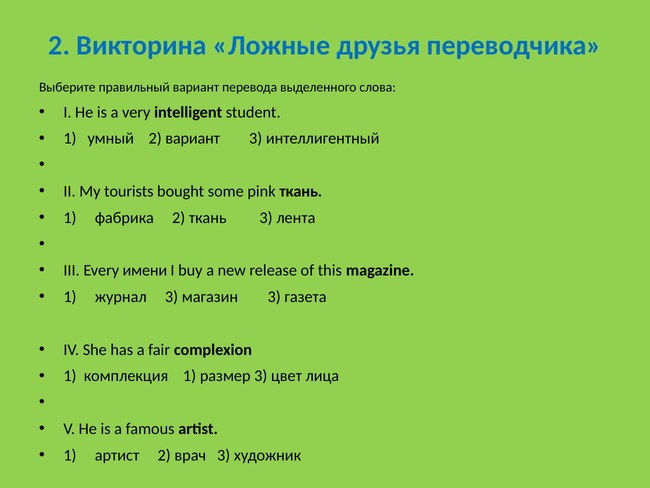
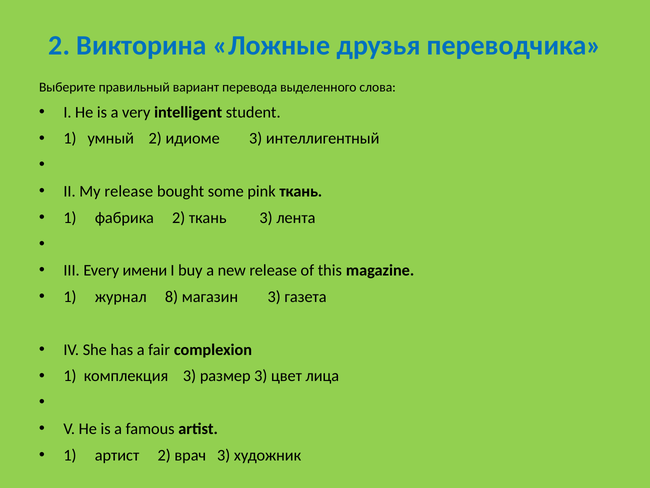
2 вариант: вариант -> идиоме
My tourists: tourists -> release
журнал 3: 3 -> 8
комплекция 1: 1 -> 3
